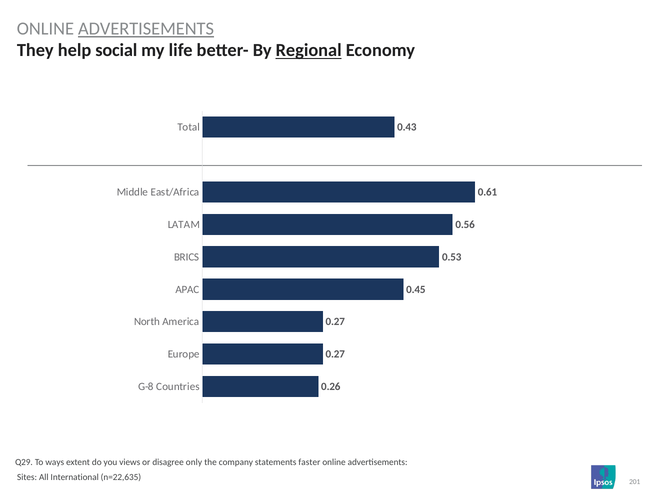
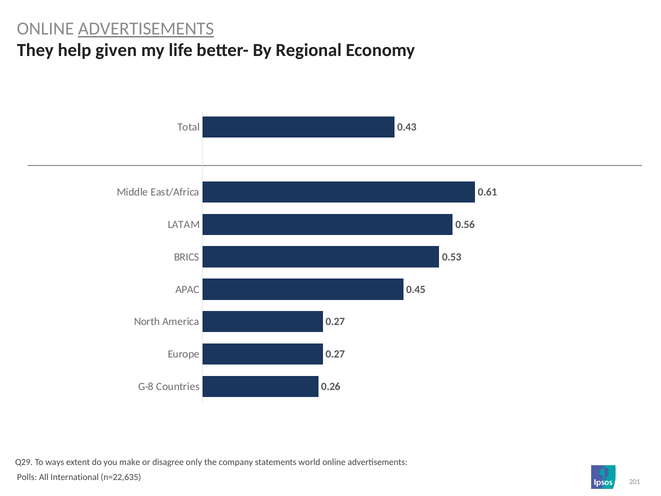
social: social -> given
Regional underline: present -> none
views: views -> make
faster: faster -> world
Sites: Sites -> Polls
